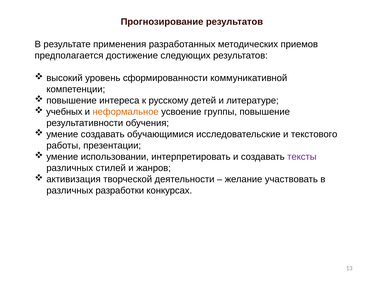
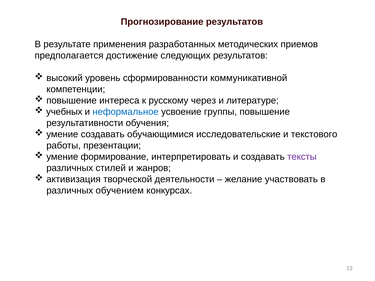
детей: детей -> через
неформальное colour: orange -> blue
использовании: использовании -> формирование
разработки: разработки -> обучением
